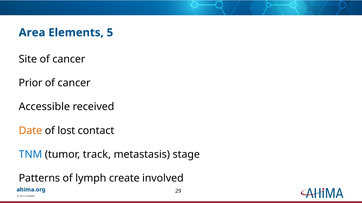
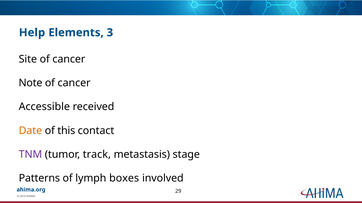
Area: Area -> Help
5: 5 -> 3
Prior: Prior -> Note
lost: lost -> this
TNM colour: blue -> purple
create: create -> boxes
